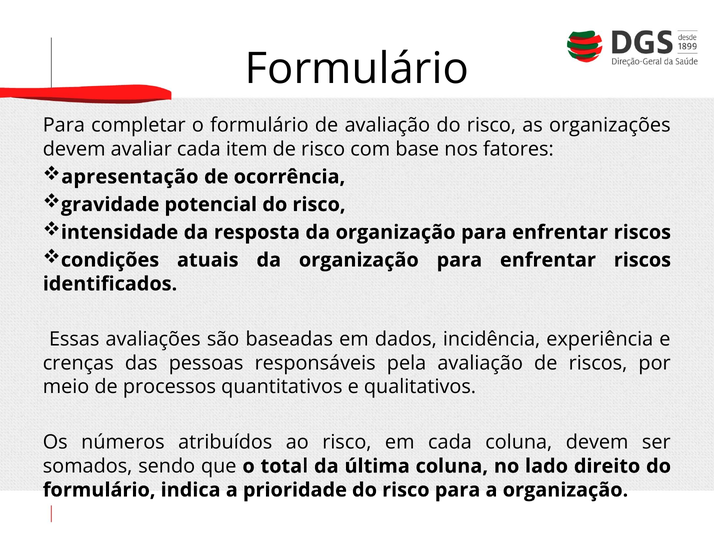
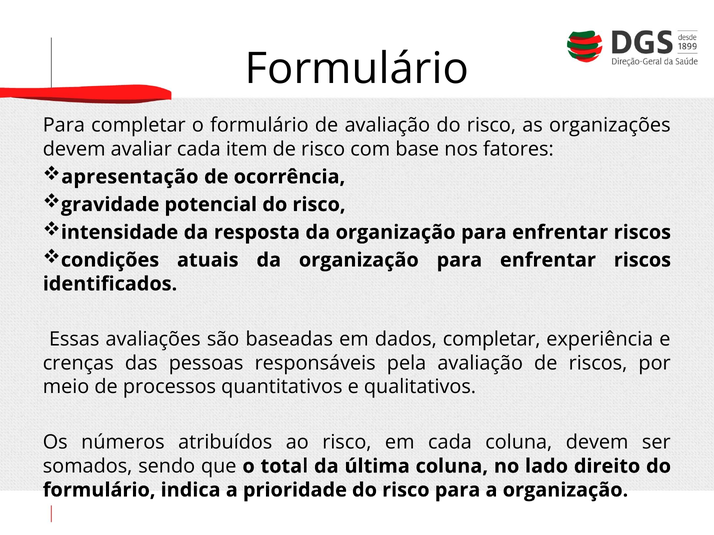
dados incidência: incidência -> completar
